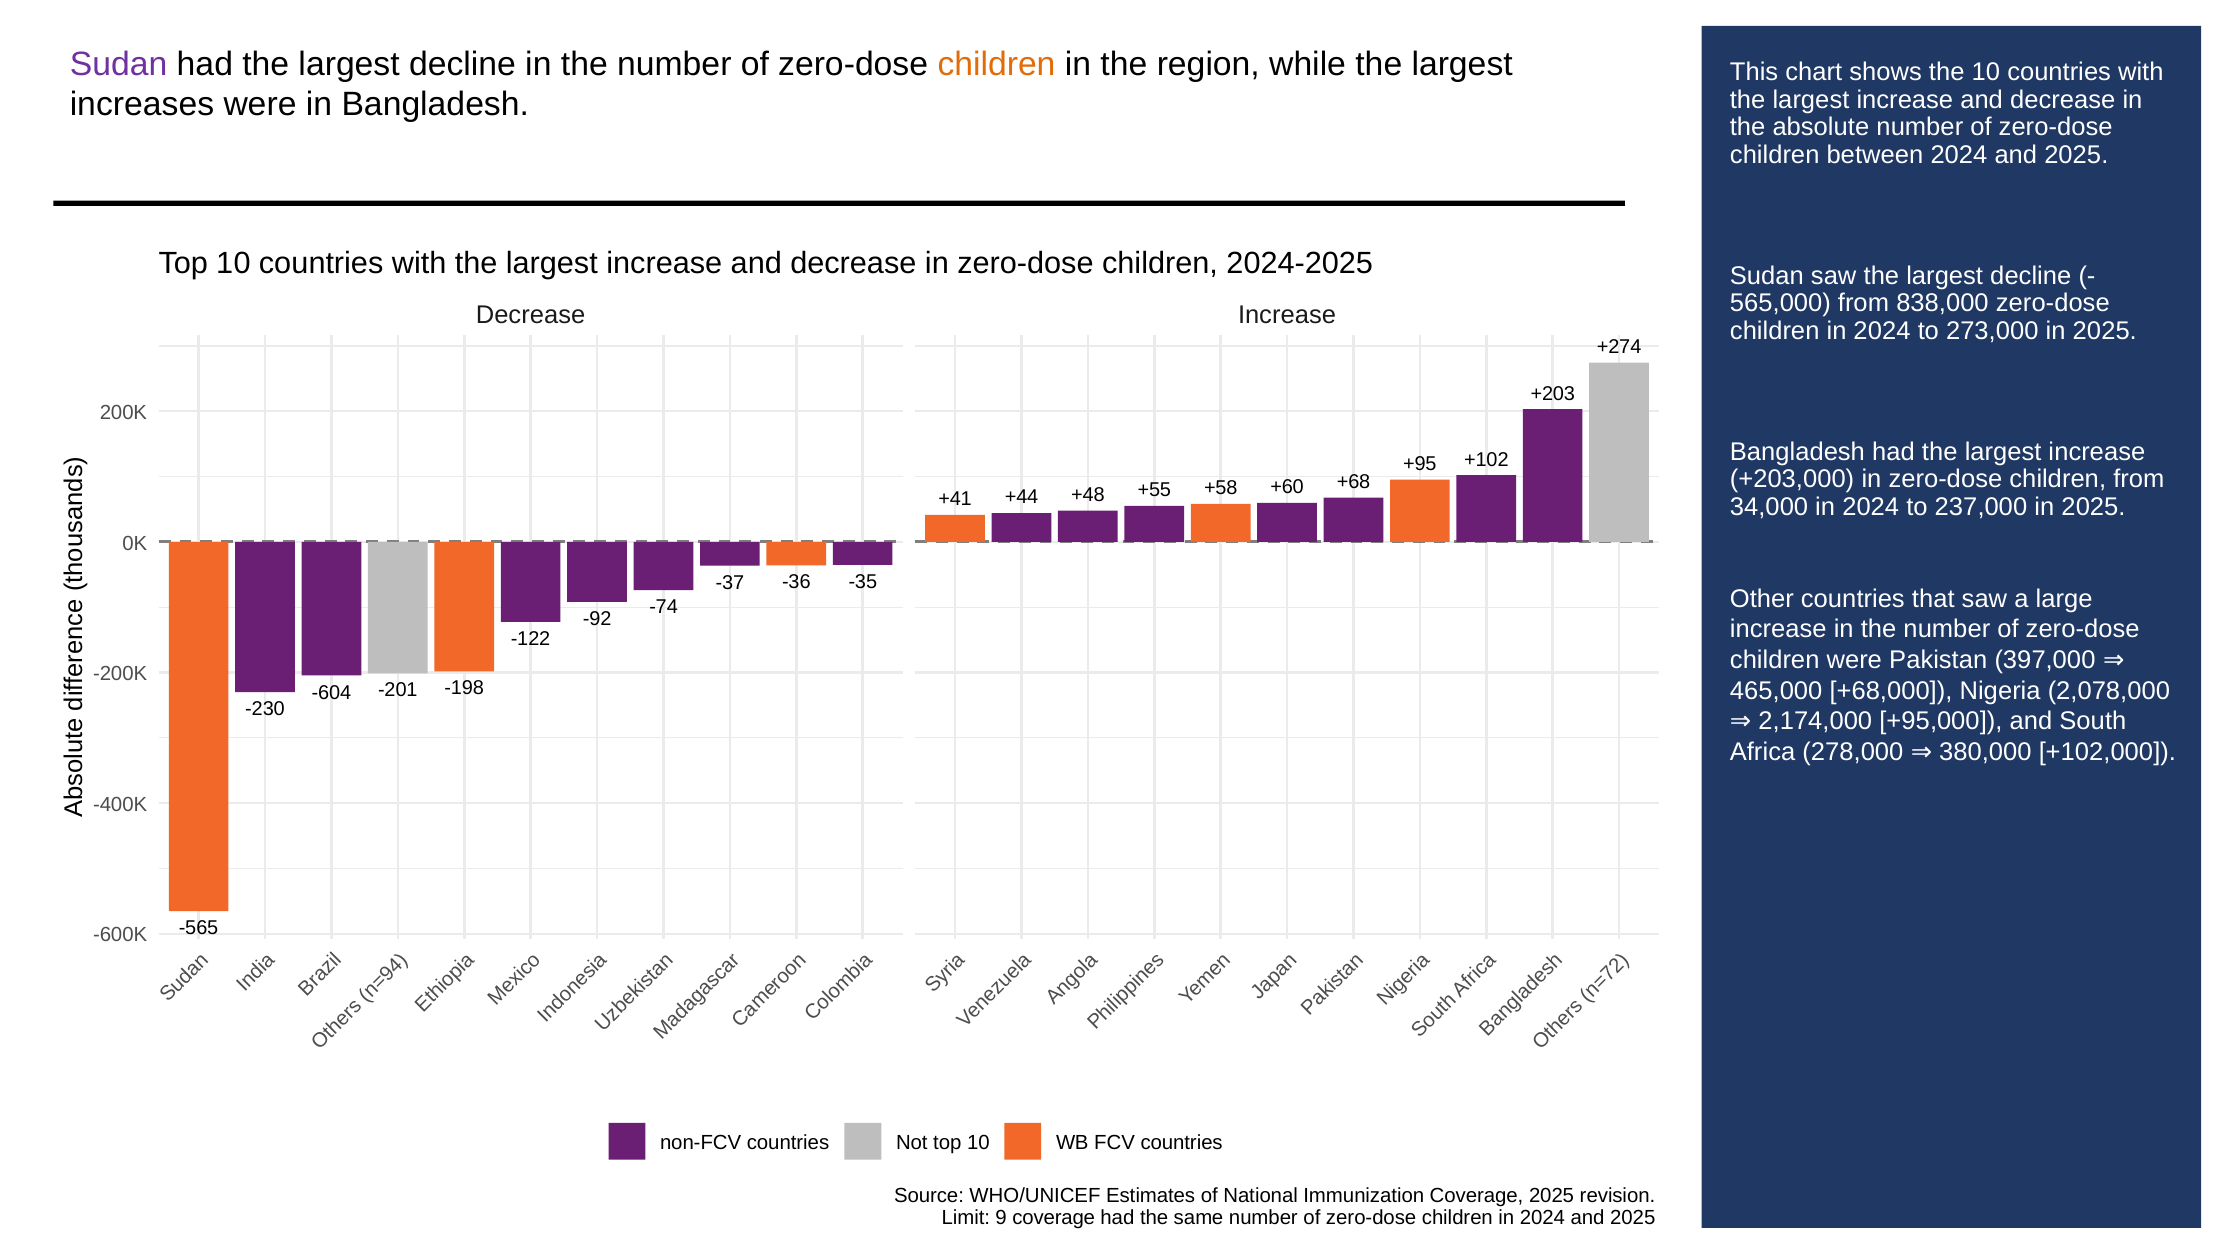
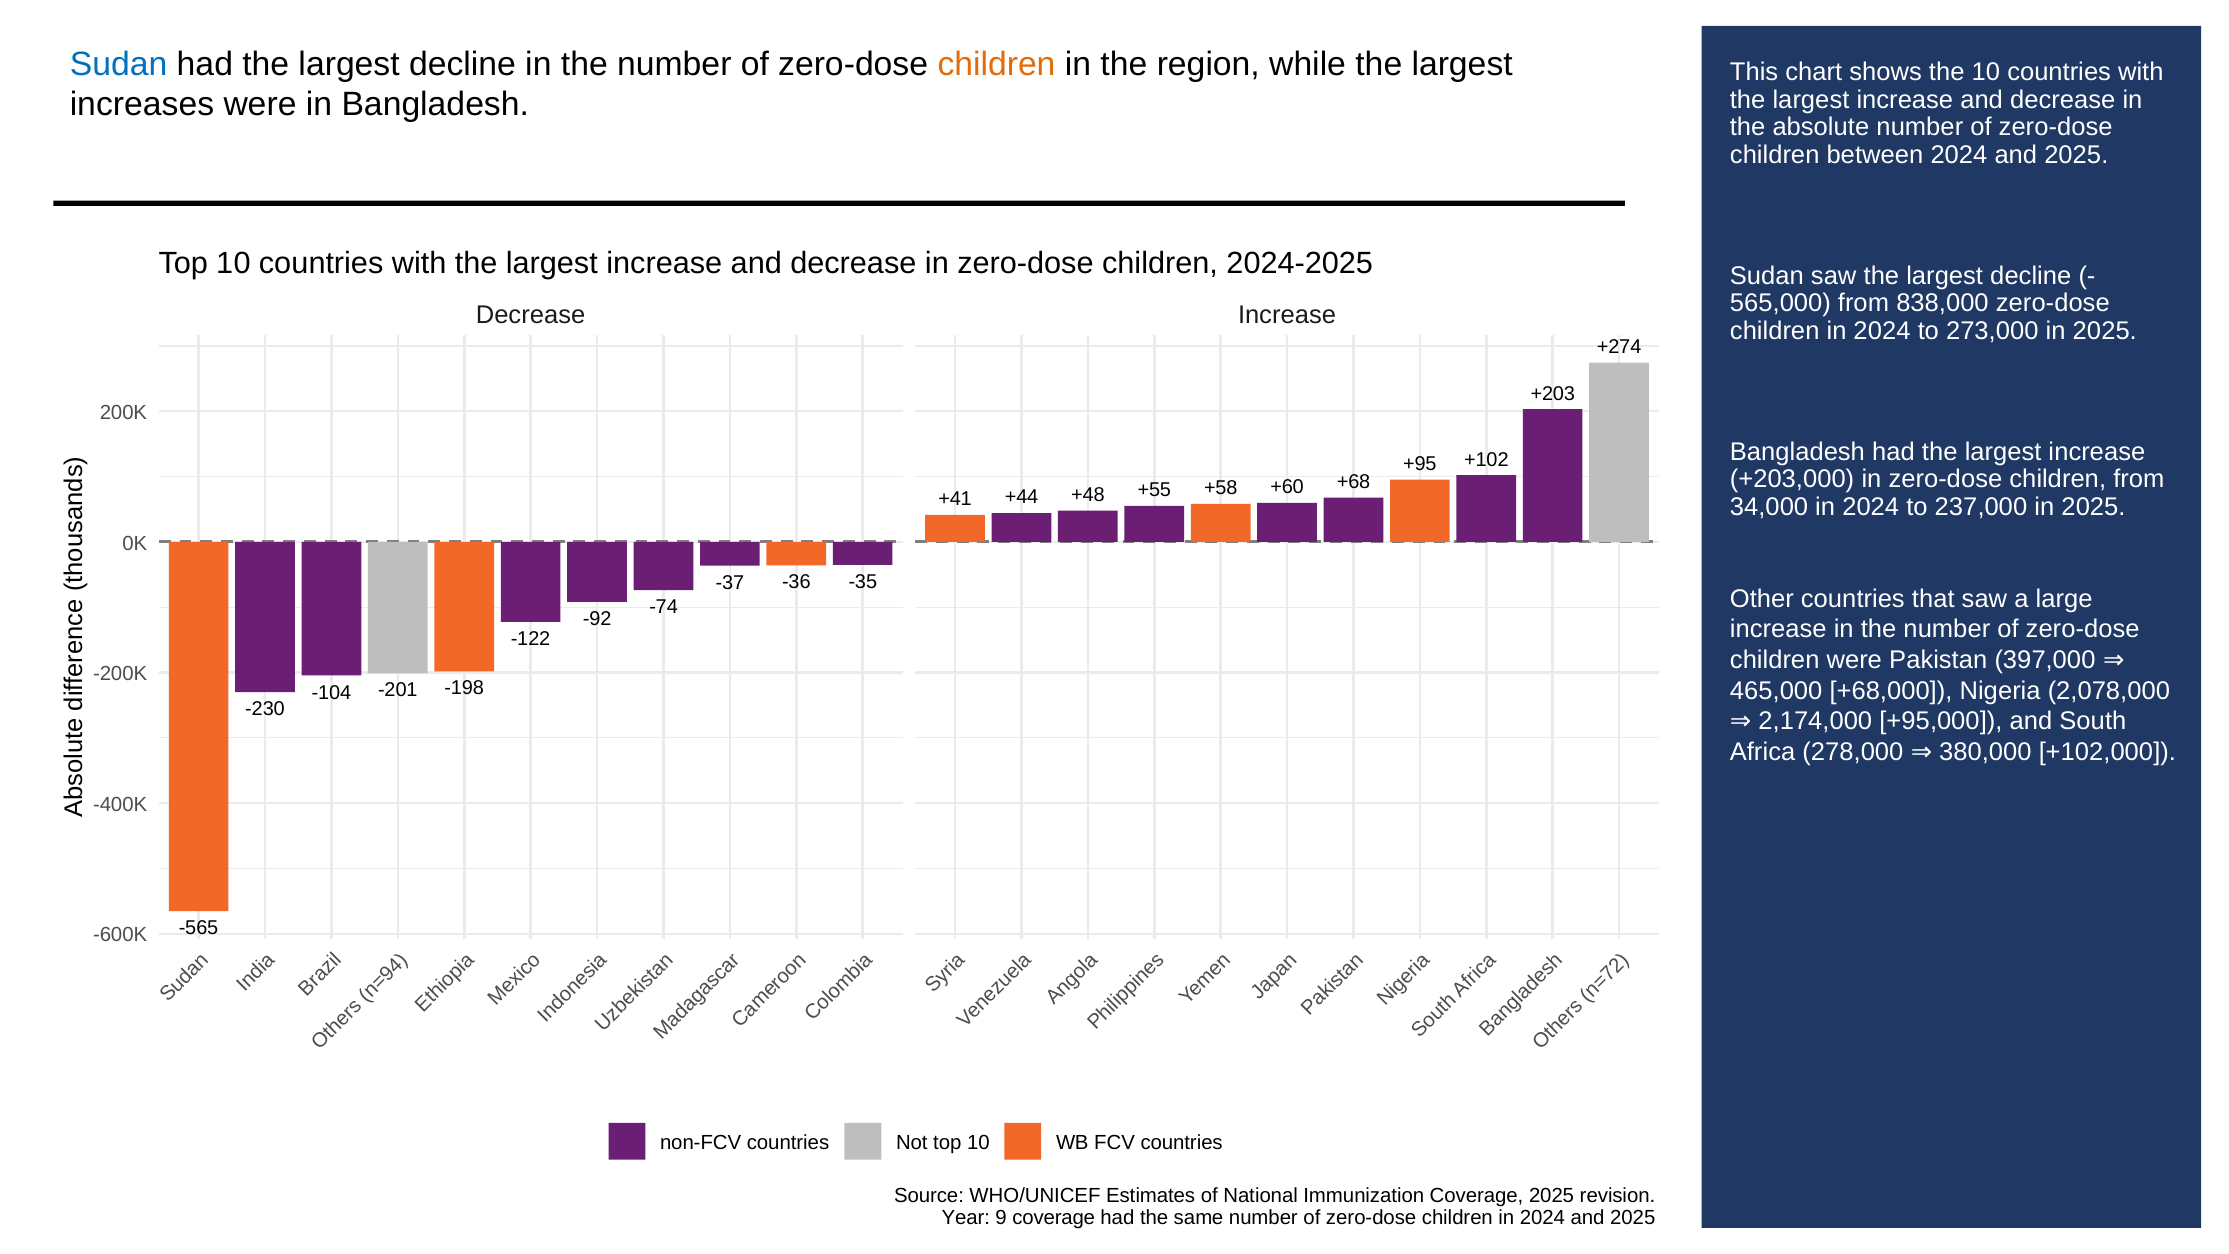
Sudan at (119, 64) colour: purple -> blue
-604: -604 -> -104
Limit: Limit -> Year
